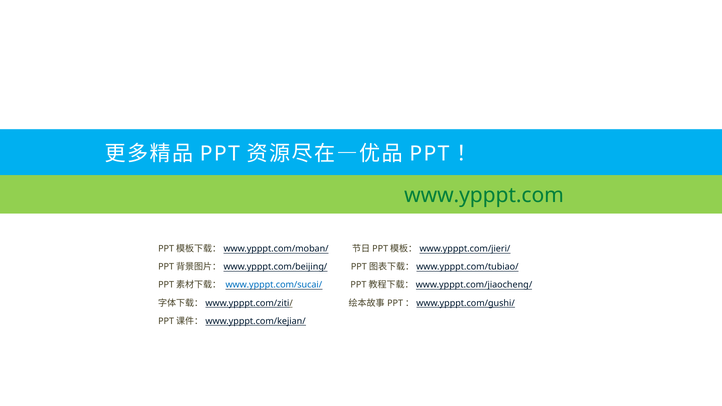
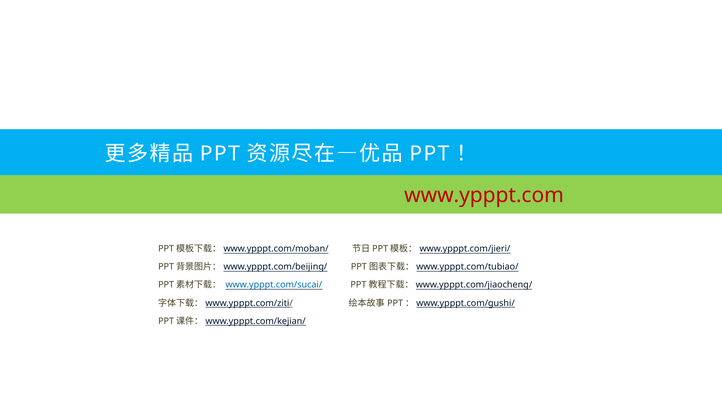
www.ypppt.com colour: green -> red
